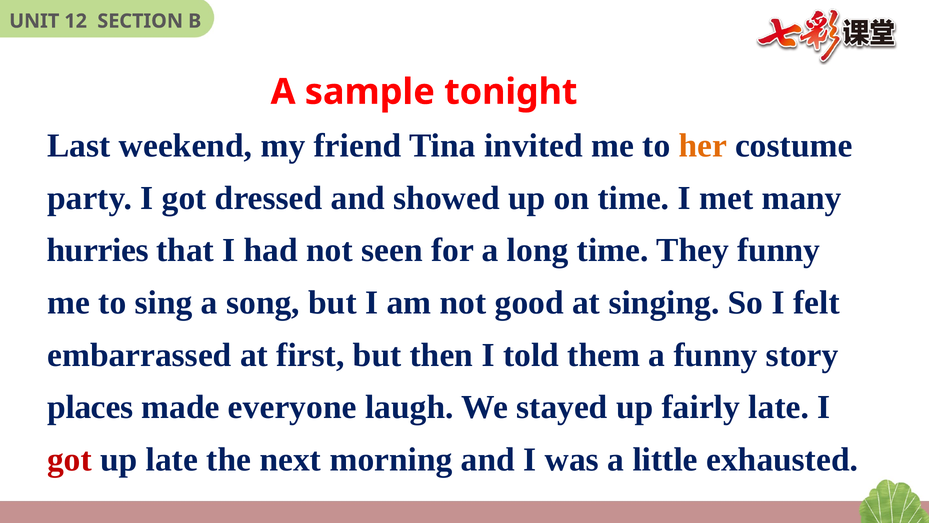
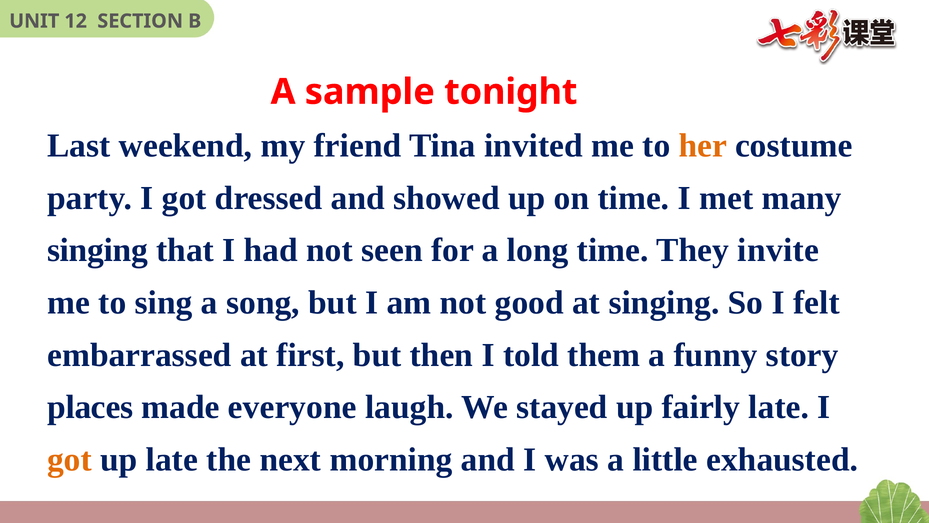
hurries at (98, 250): hurries -> singing
They funny: funny -> invite
got at (70, 459) colour: red -> orange
